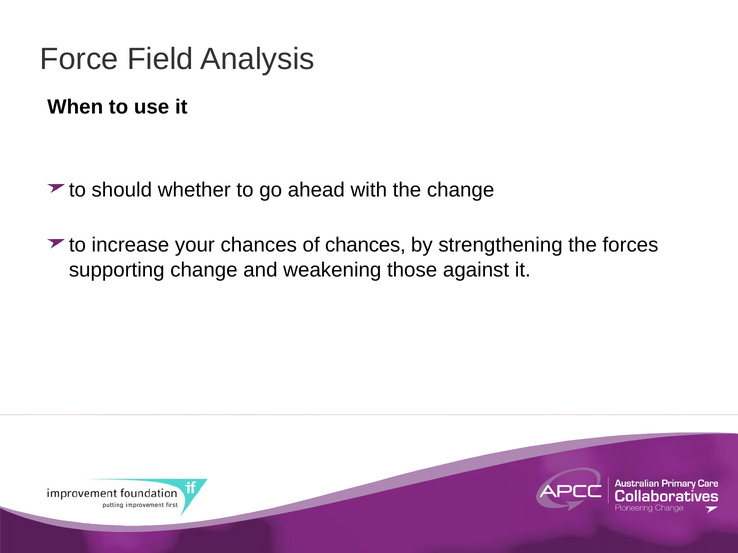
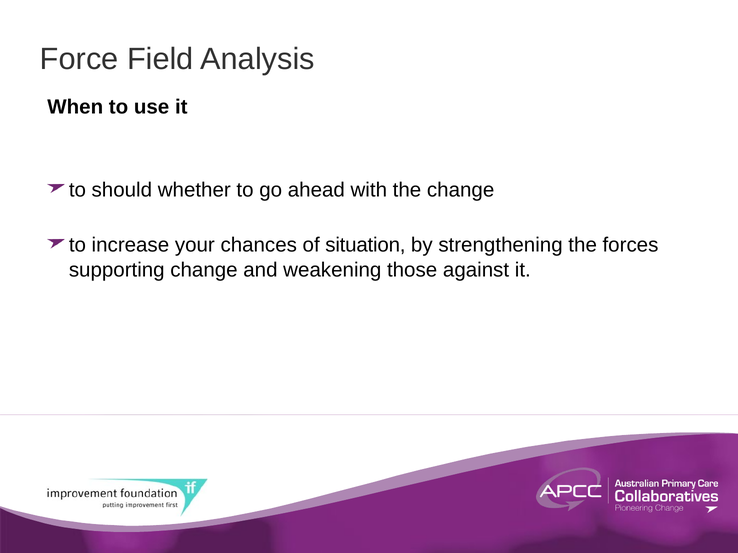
of chances: chances -> situation
